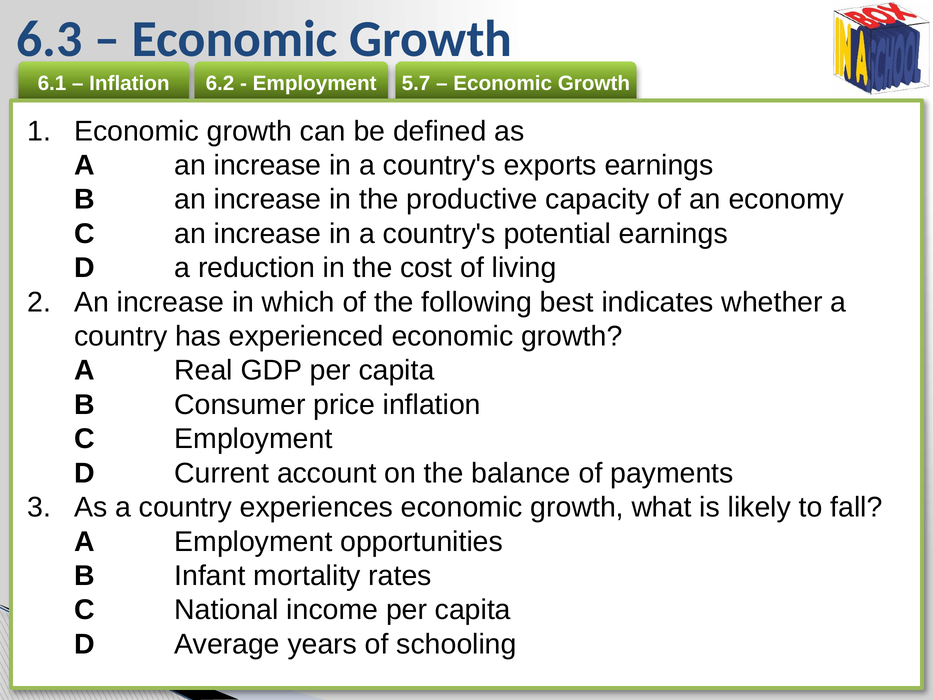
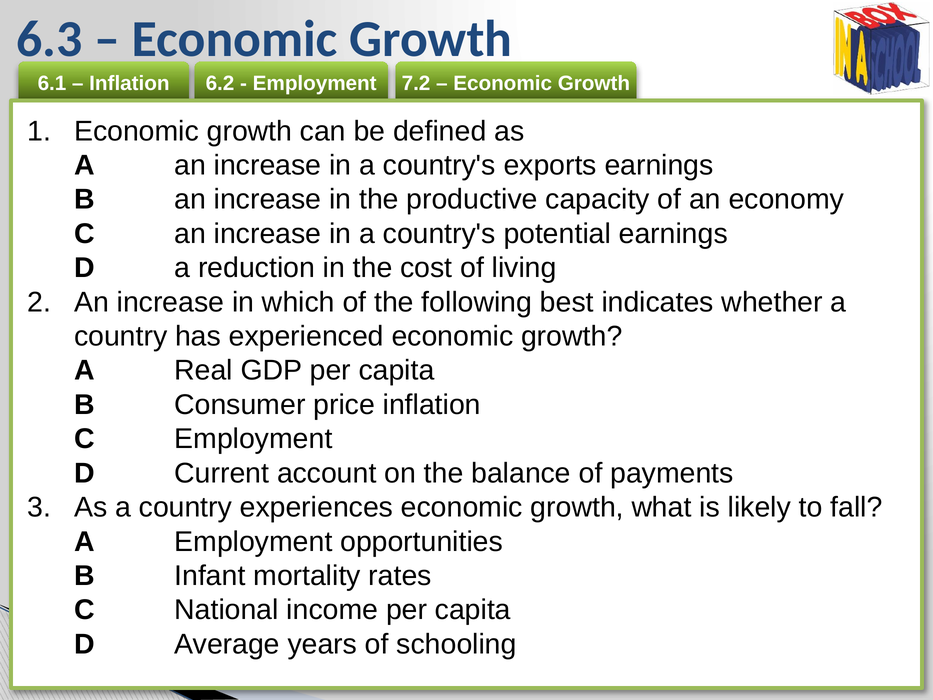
5.7: 5.7 -> 7.2
